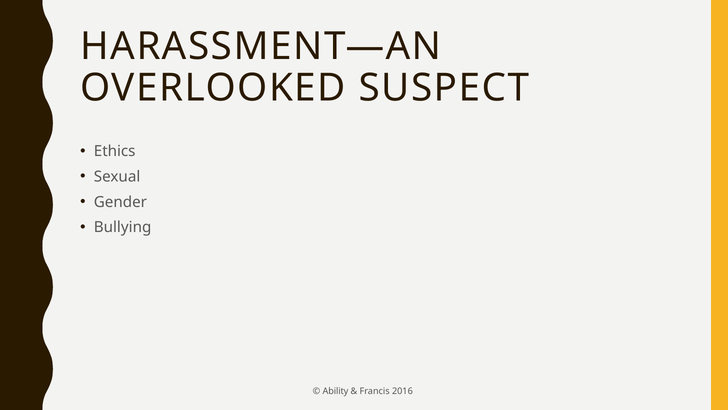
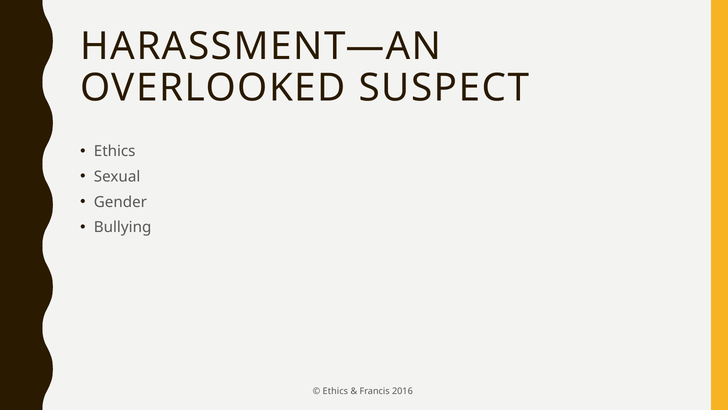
Ability at (335, 391): Ability -> Ethics
